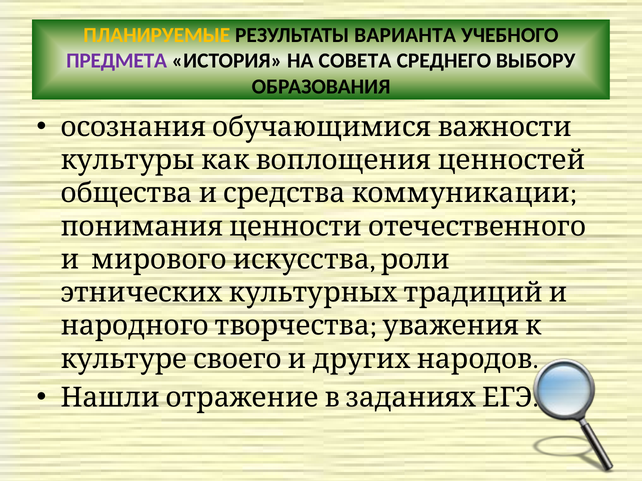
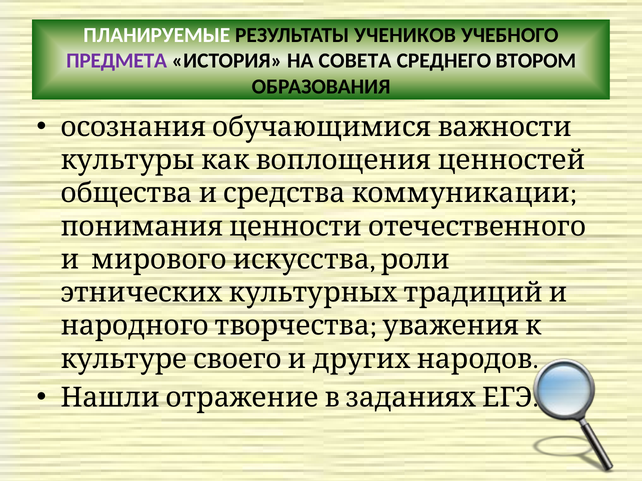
ПЛАНИРУЕМЫЕ colour: yellow -> white
ВАРИАНТА: ВАРИАНТА -> УЧЕНИКОВ
ВЫБОРУ: ВЫБОРУ -> ВТОРОМ
